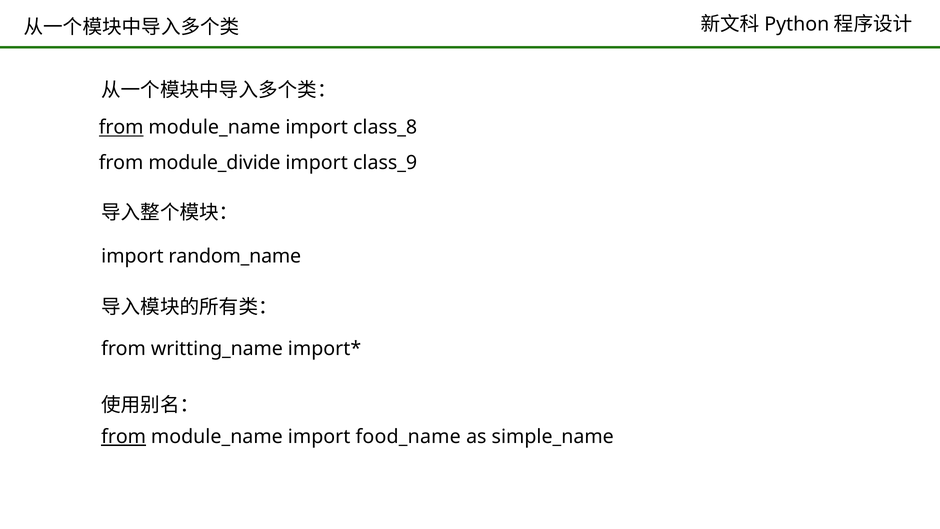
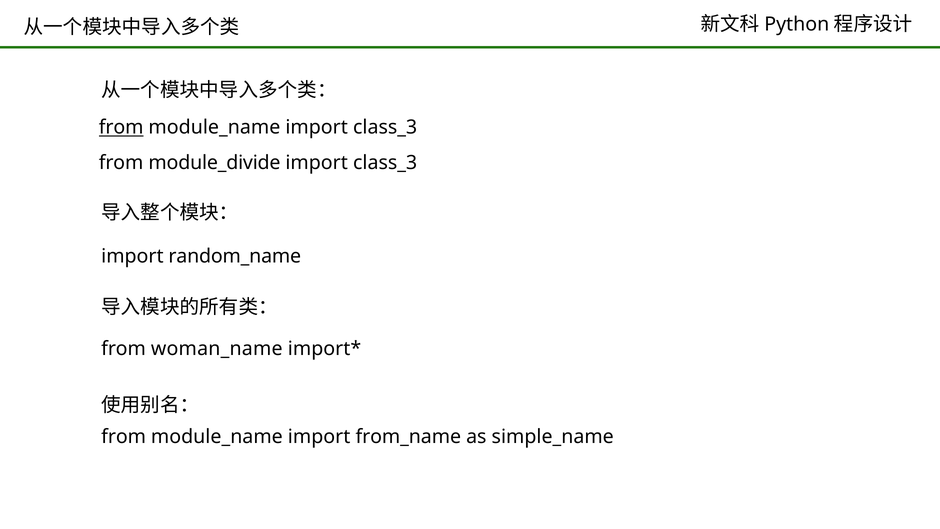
module_name import class_8: class_8 -> class_3
class_9 at (385, 163): class_9 -> class_3
writting_name: writting_name -> woman_name
from at (124, 437) underline: present -> none
food_name: food_name -> from_name
